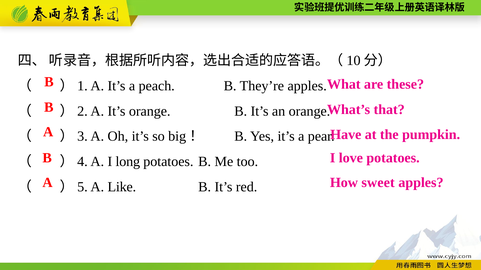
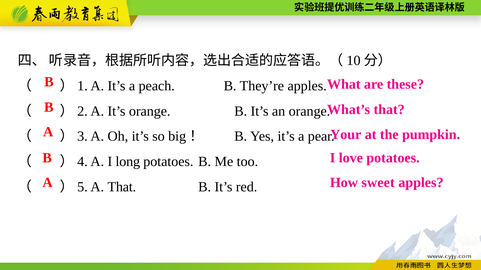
Have: Have -> Your
A Like: Like -> That
